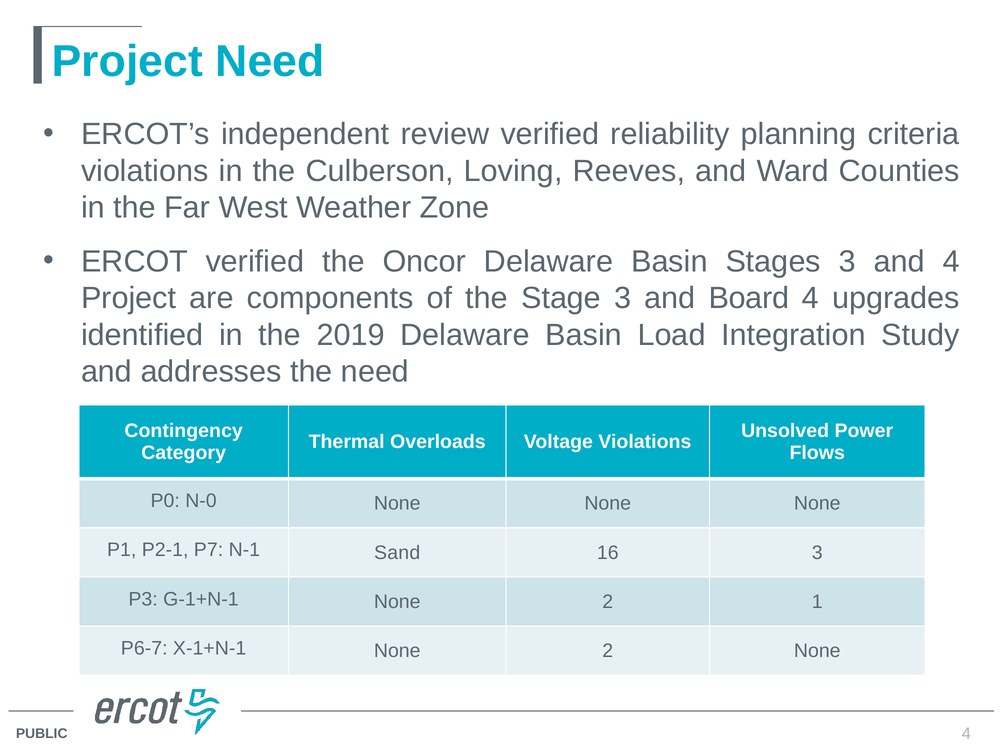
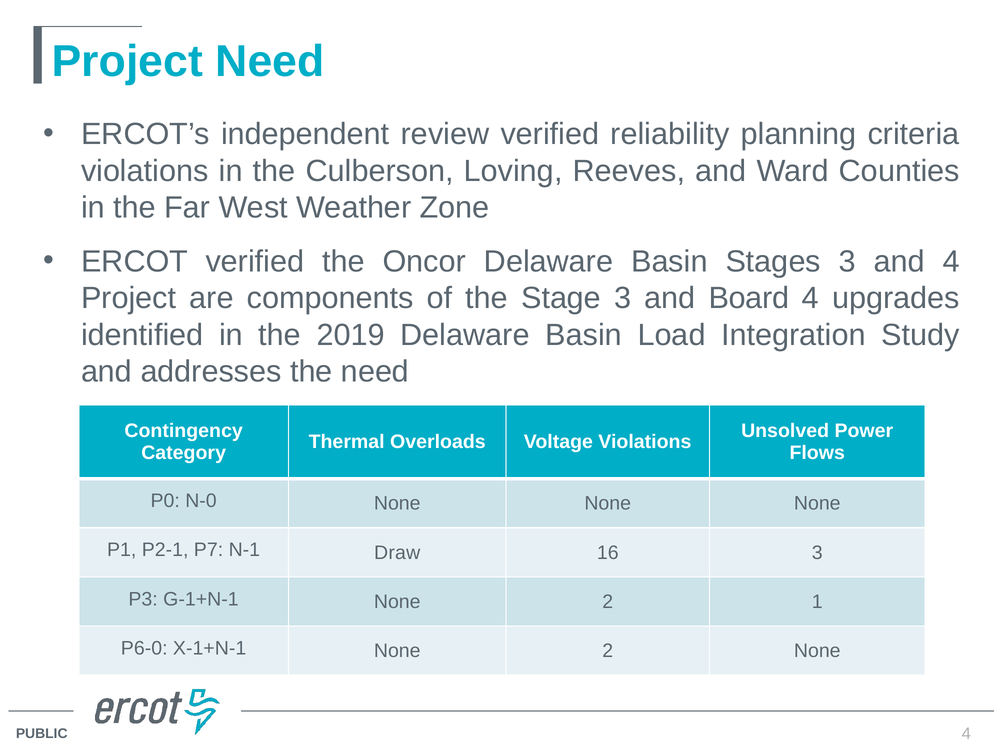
Sand: Sand -> Draw
P6-7: P6-7 -> P6-0
